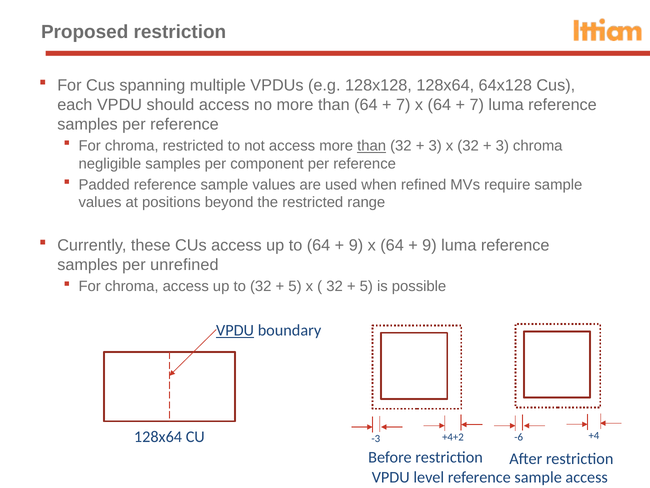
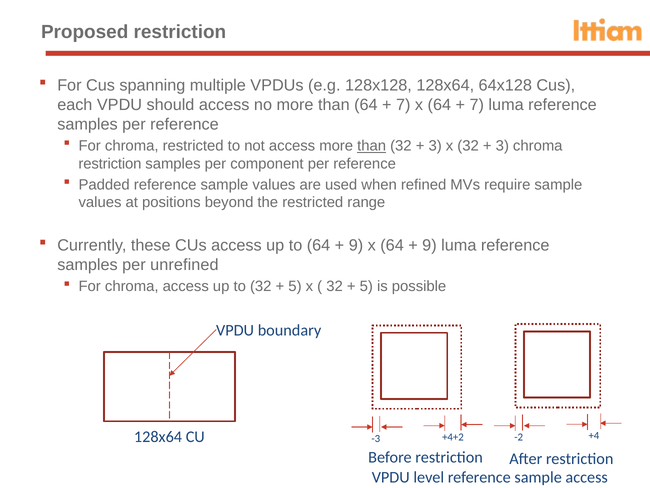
negligible at (110, 164): negligible -> restriction
VPDU at (235, 330) underline: present -> none
-6: -6 -> -2
